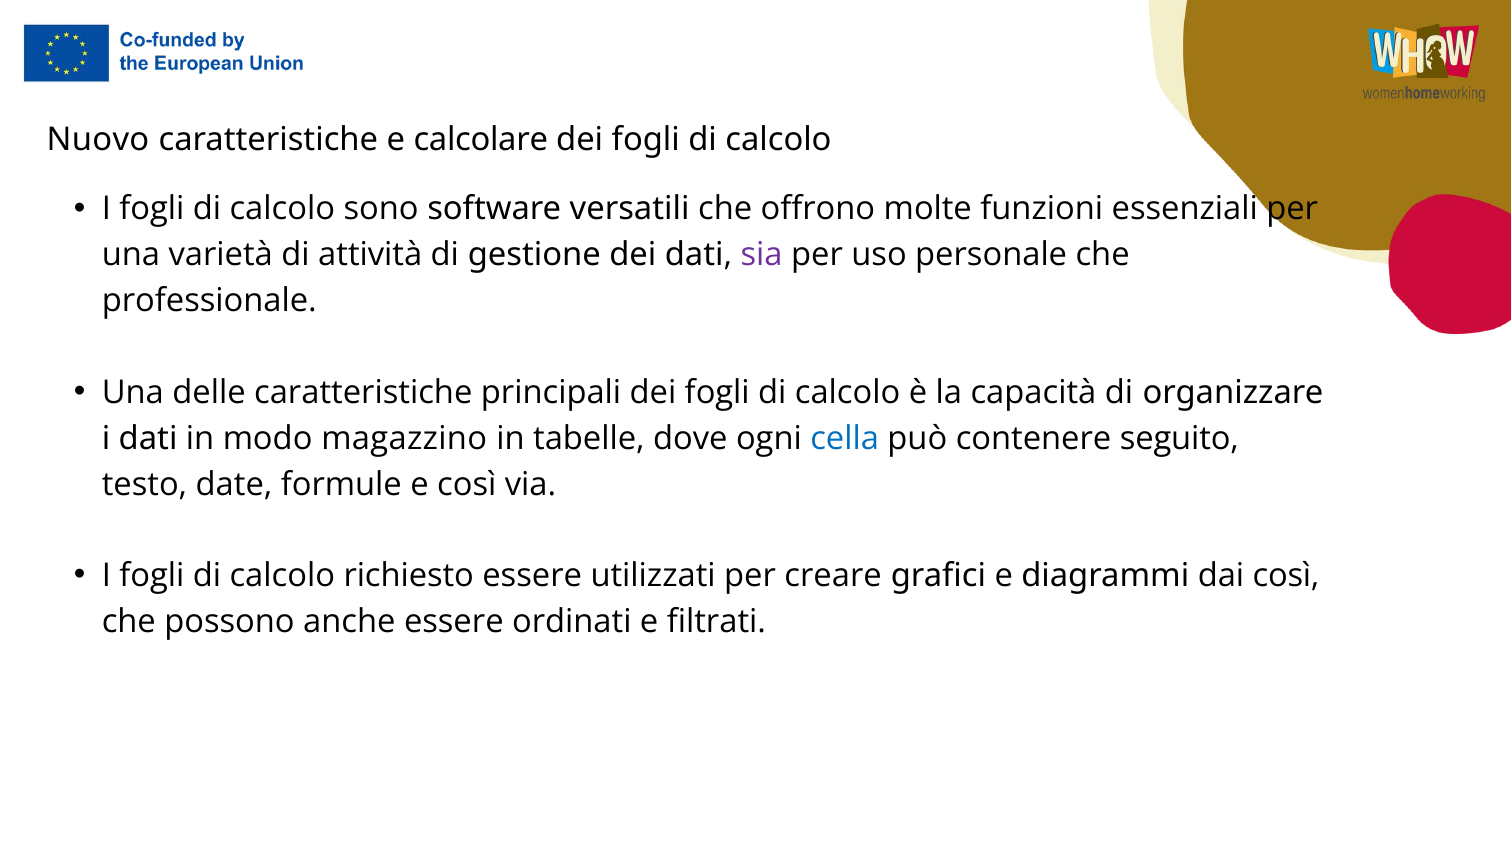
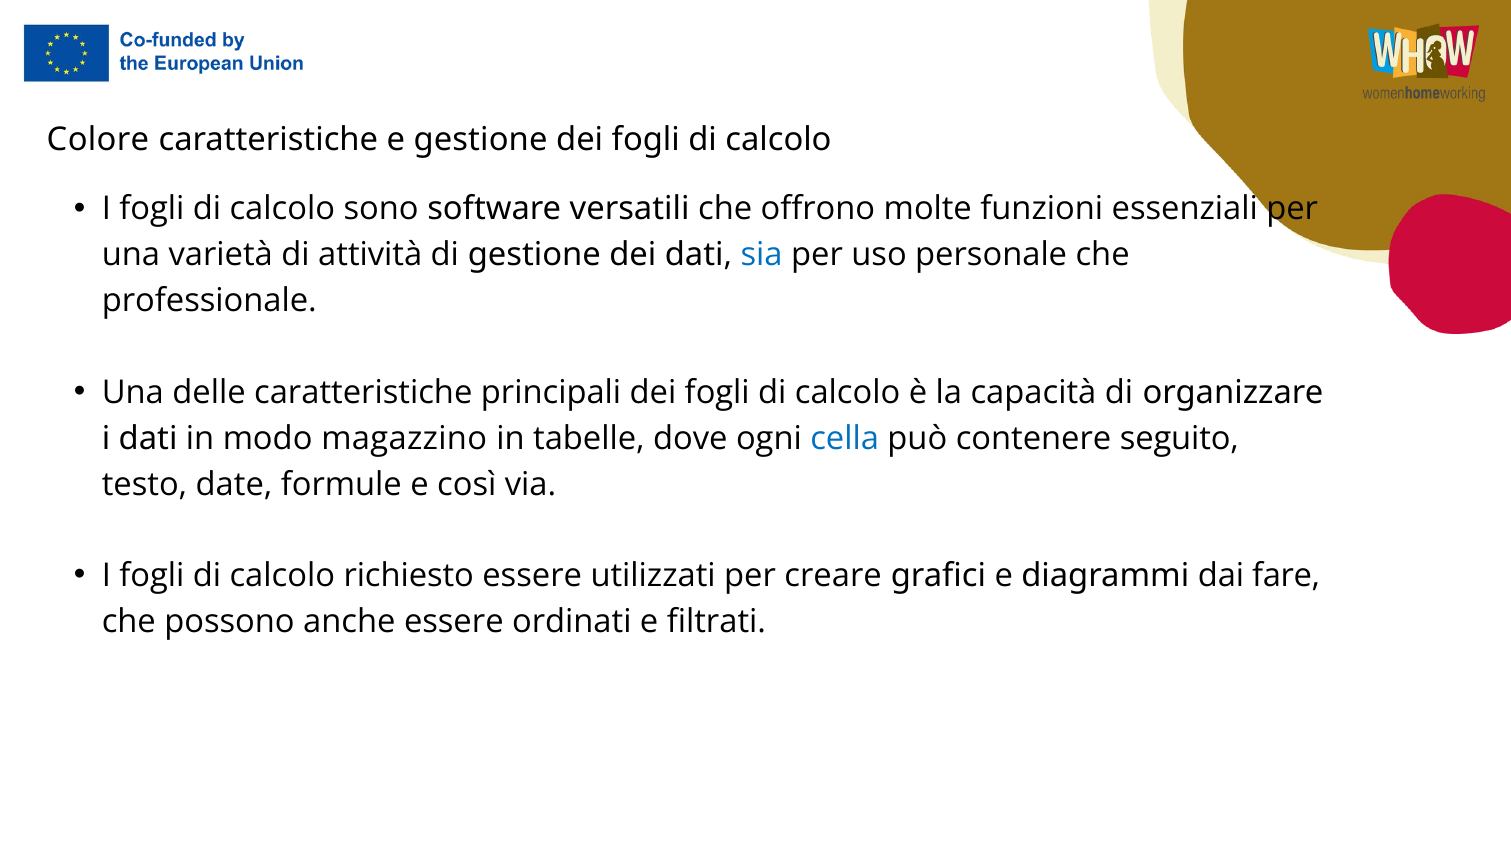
Nuovo: Nuovo -> Colore
e calcolare: calcolare -> gestione
sia colour: purple -> blue
dai così: così -> fare
